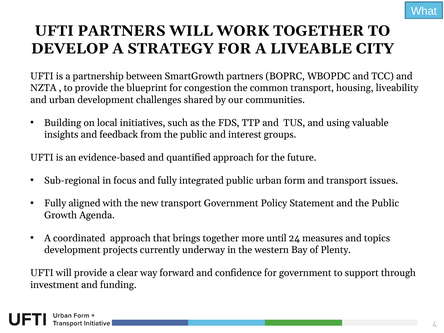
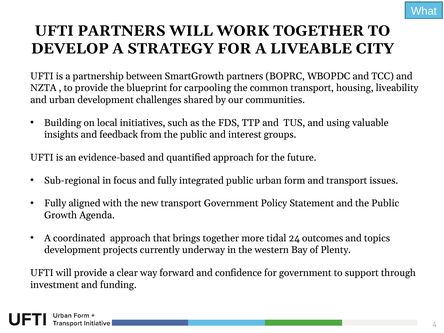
congestion: congestion -> carpooling
until: until -> tidal
measures: measures -> outcomes
